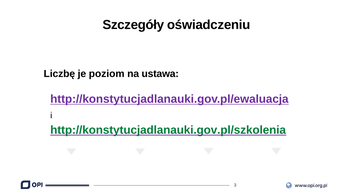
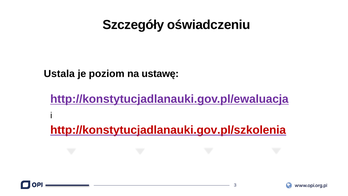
Liczbę: Liczbę -> Ustala
ustawa: ustawa -> ustawę
http://konstytucjadlanauki.gov.pl/szkolenia colour: green -> red
